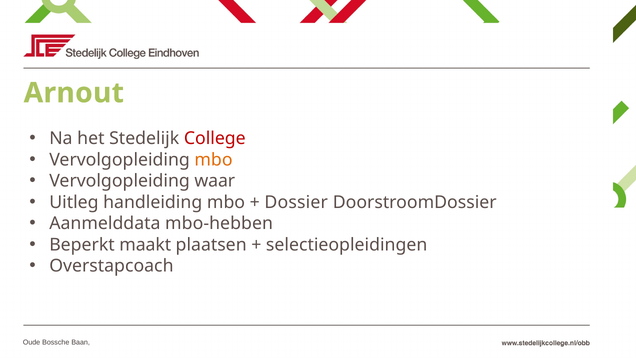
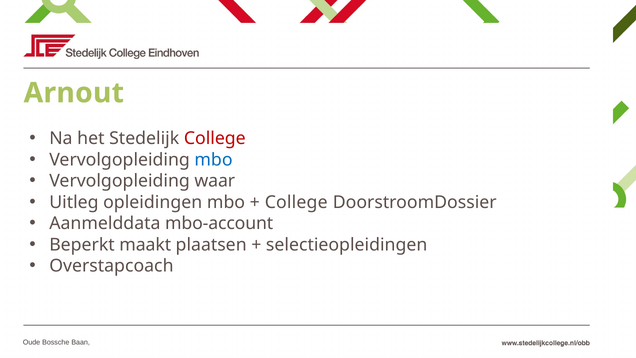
mbo at (214, 160) colour: orange -> blue
handleiding: handleiding -> opleidingen
Dossier at (296, 202): Dossier -> College
mbo-hebben: mbo-hebben -> mbo-account
